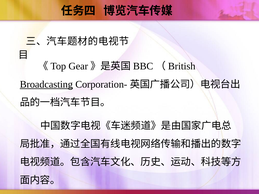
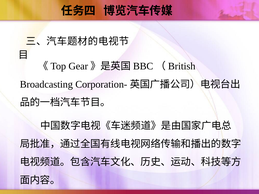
Broadcasting underline: present -> none
